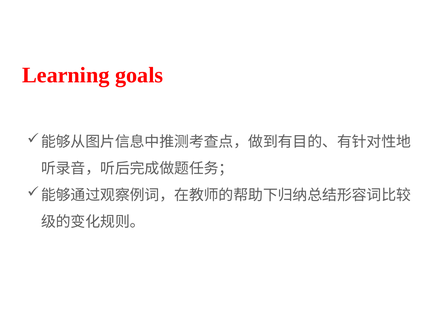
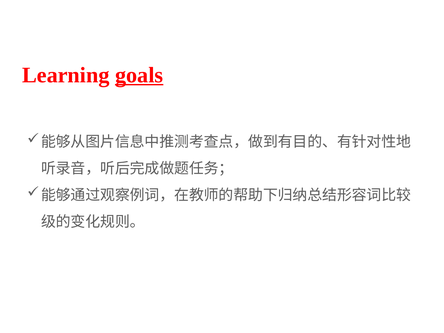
goals underline: none -> present
